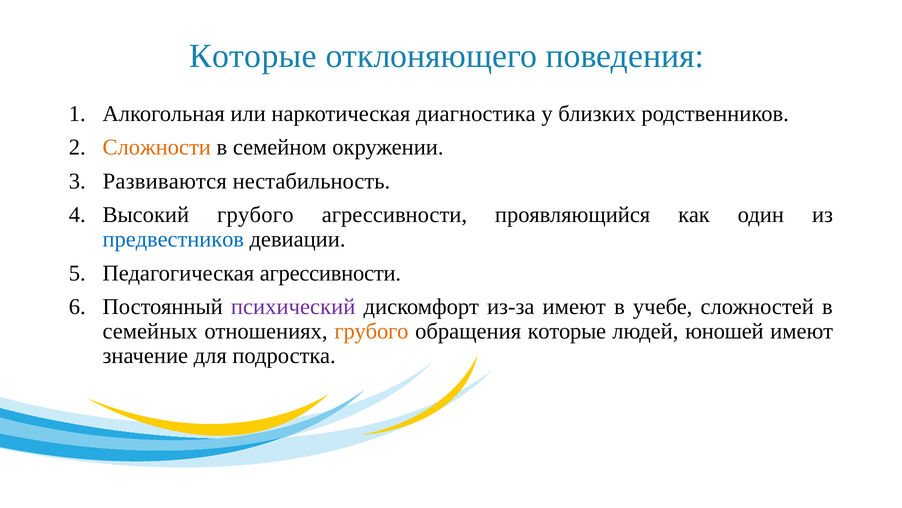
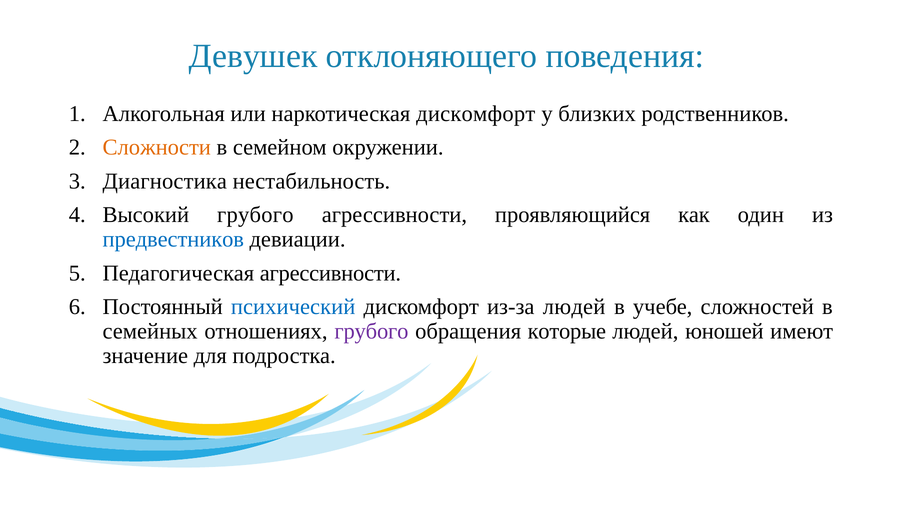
Которые at (253, 56): Которые -> Девушек
наркотическая диагностика: диагностика -> дискомфорт
Развиваются: Развиваются -> Диагностика
психический colour: purple -> blue
из-за имеют: имеют -> людей
грубого at (371, 331) colour: orange -> purple
